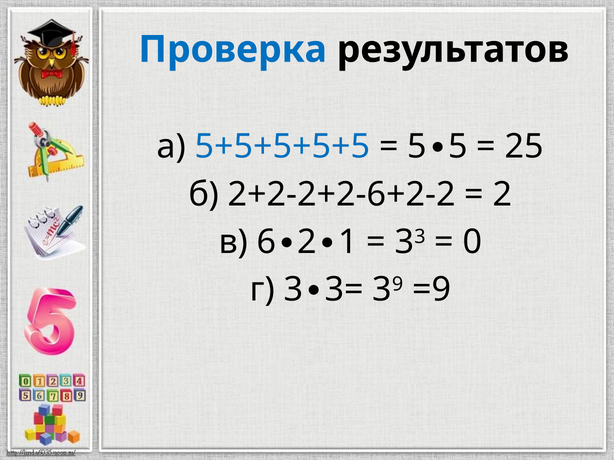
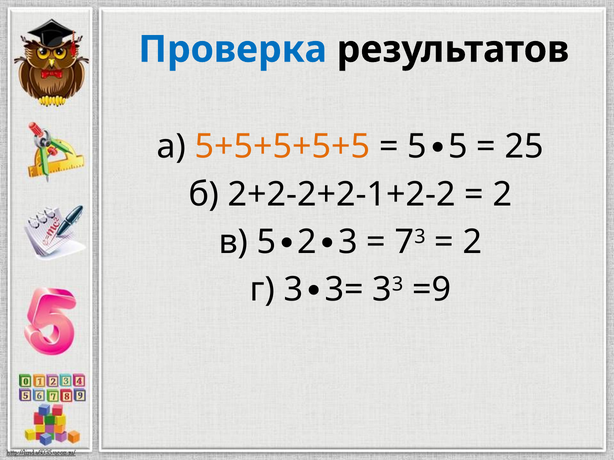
5+5+5+5+5 colour: blue -> orange
2+2-2+2-6+2-2: 2+2-2+2-6+2-2 -> 2+2-2+2-1+2-2
0 at (472, 242): 0 -> 2
в 6: 6 -> 5
2 1: 1 -> 3
3 at (404, 242): 3 -> 7
9 at (398, 284): 9 -> 3
